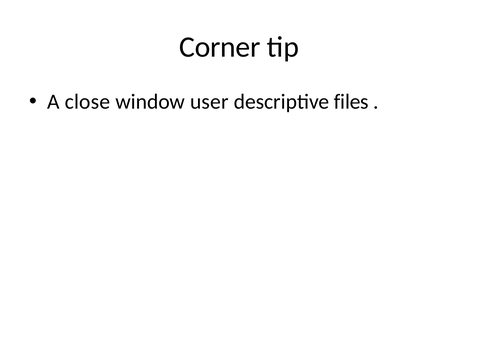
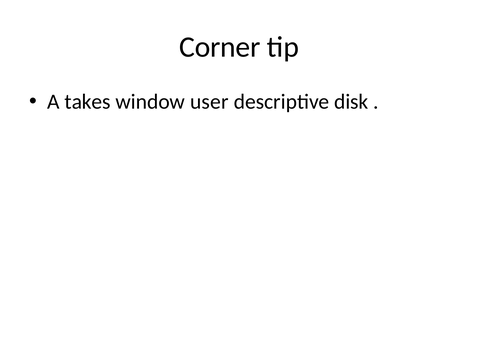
close: close -> takes
files: files -> disk
